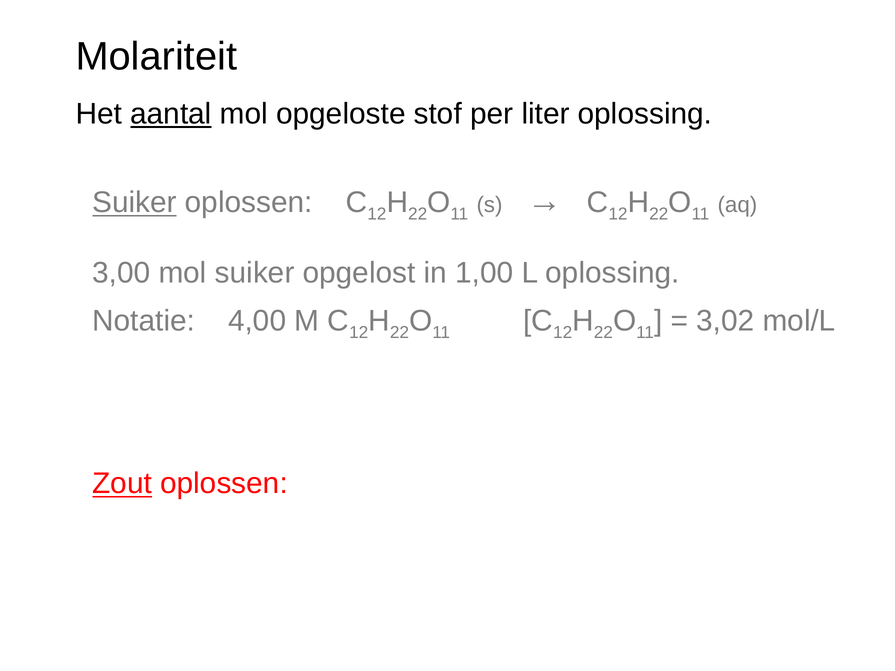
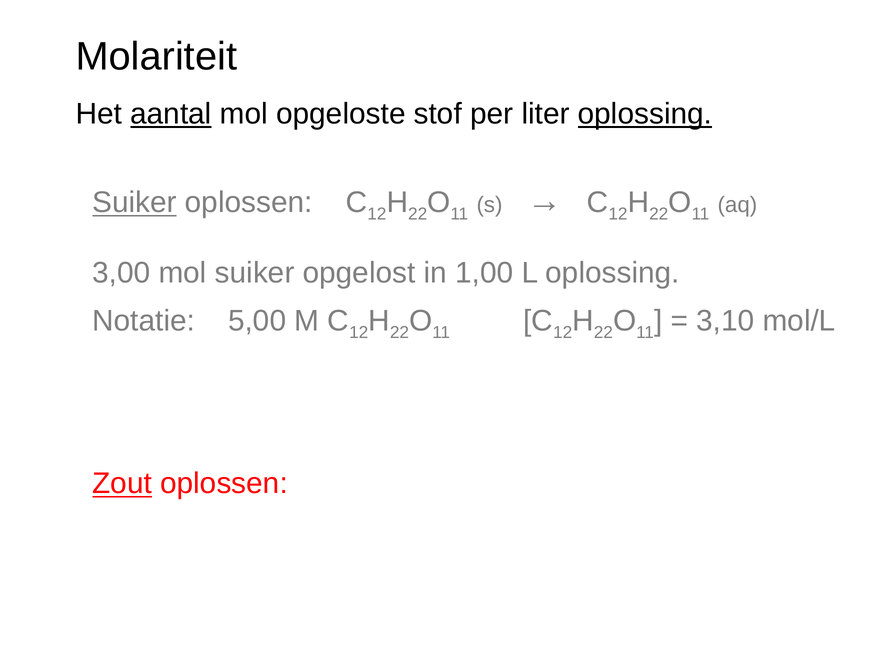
oplossing at (645, 114) underline: none -> present
4,00: 4,00 -> 5,00
3,02: 3,02 -> 3,10
